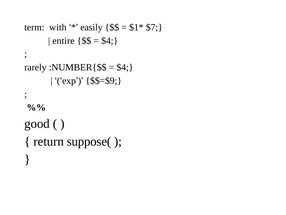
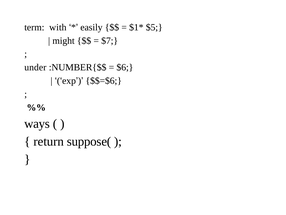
$7: $7 -> $5
entire: entire -> might
$4 at (110, 41): $4 -> $7
rarely: rarely -> under
$4 at (125, 67): $4 -> $6
$$=$9: $$=$9 -> $$=$6
good: good -> ways
